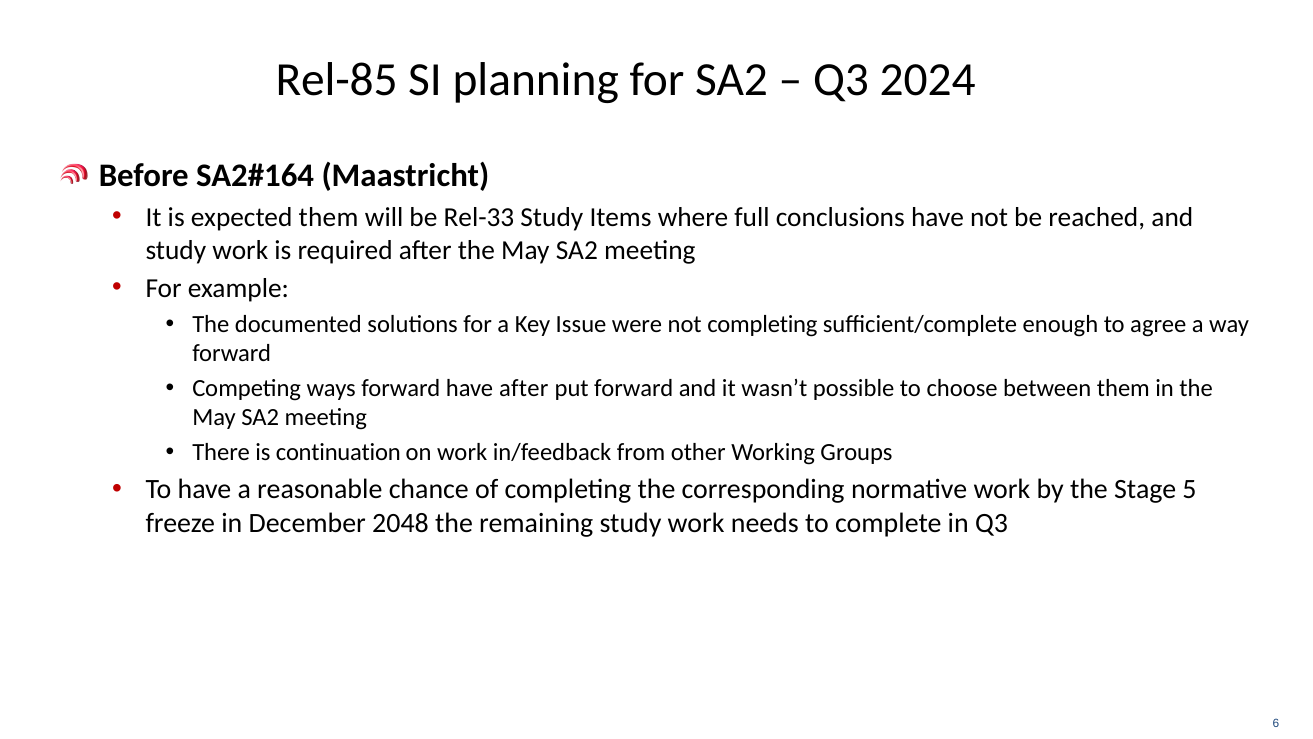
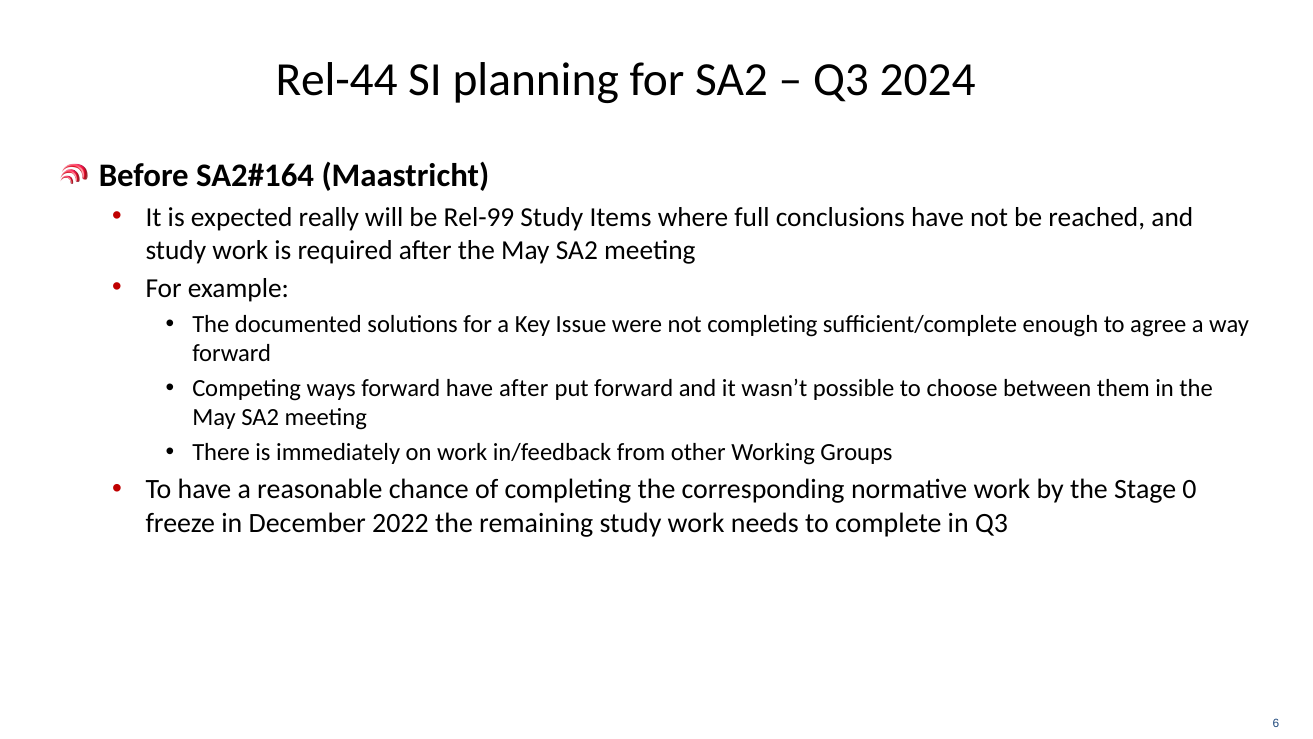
Rel-85: Rel-85 -> Rel-44
expected them: them -> really
Rel-33: Rel-33 -> Rel-99
continuation: continuation -> immediately
5: 5 -> 0
2048: 2048 -> 2022
